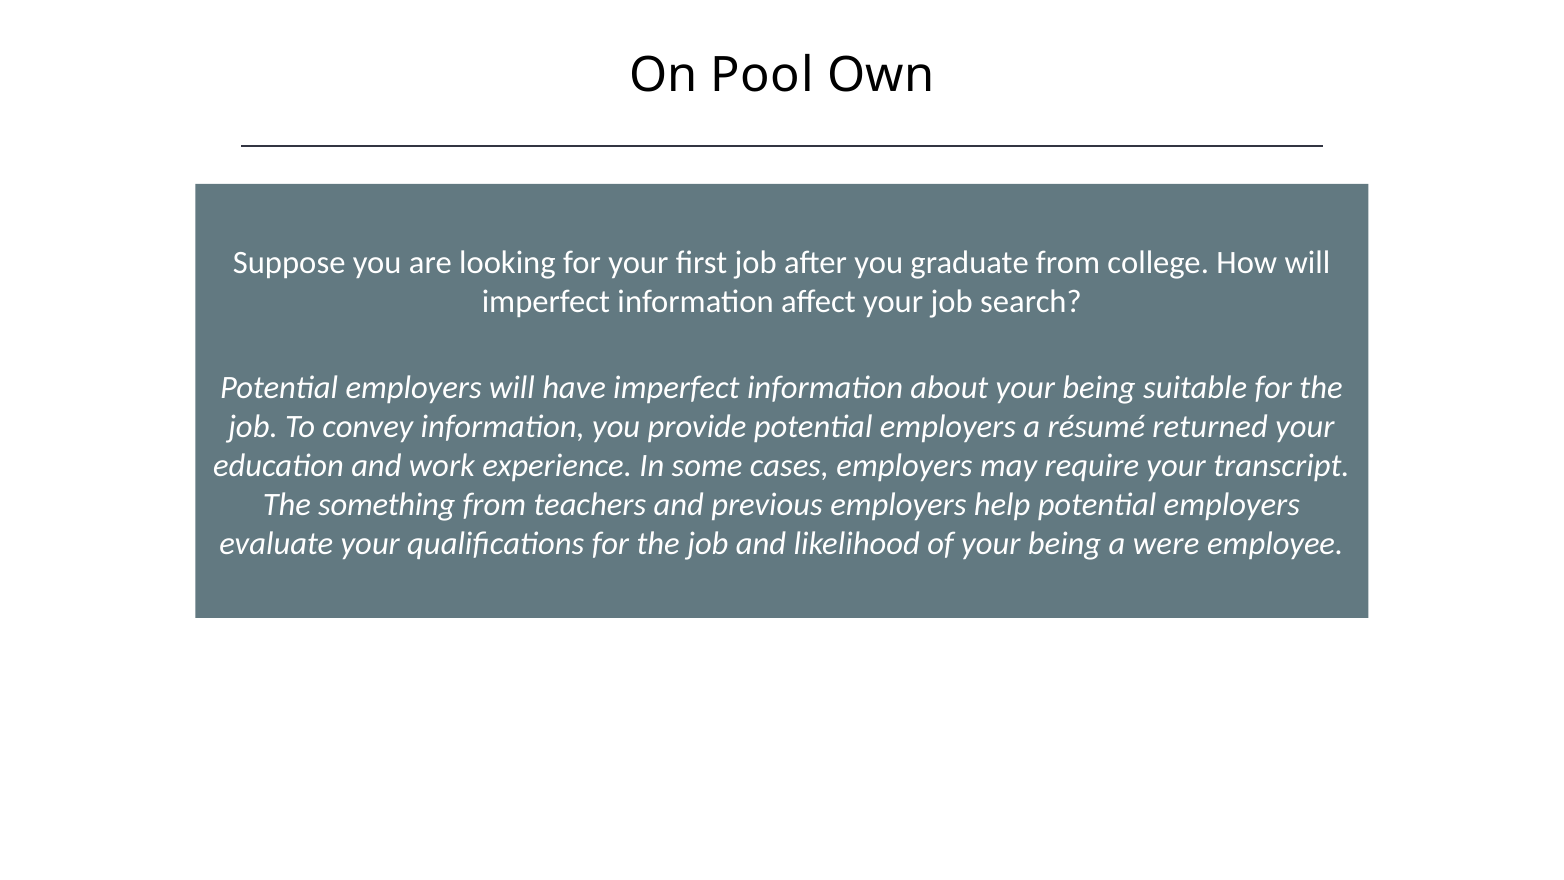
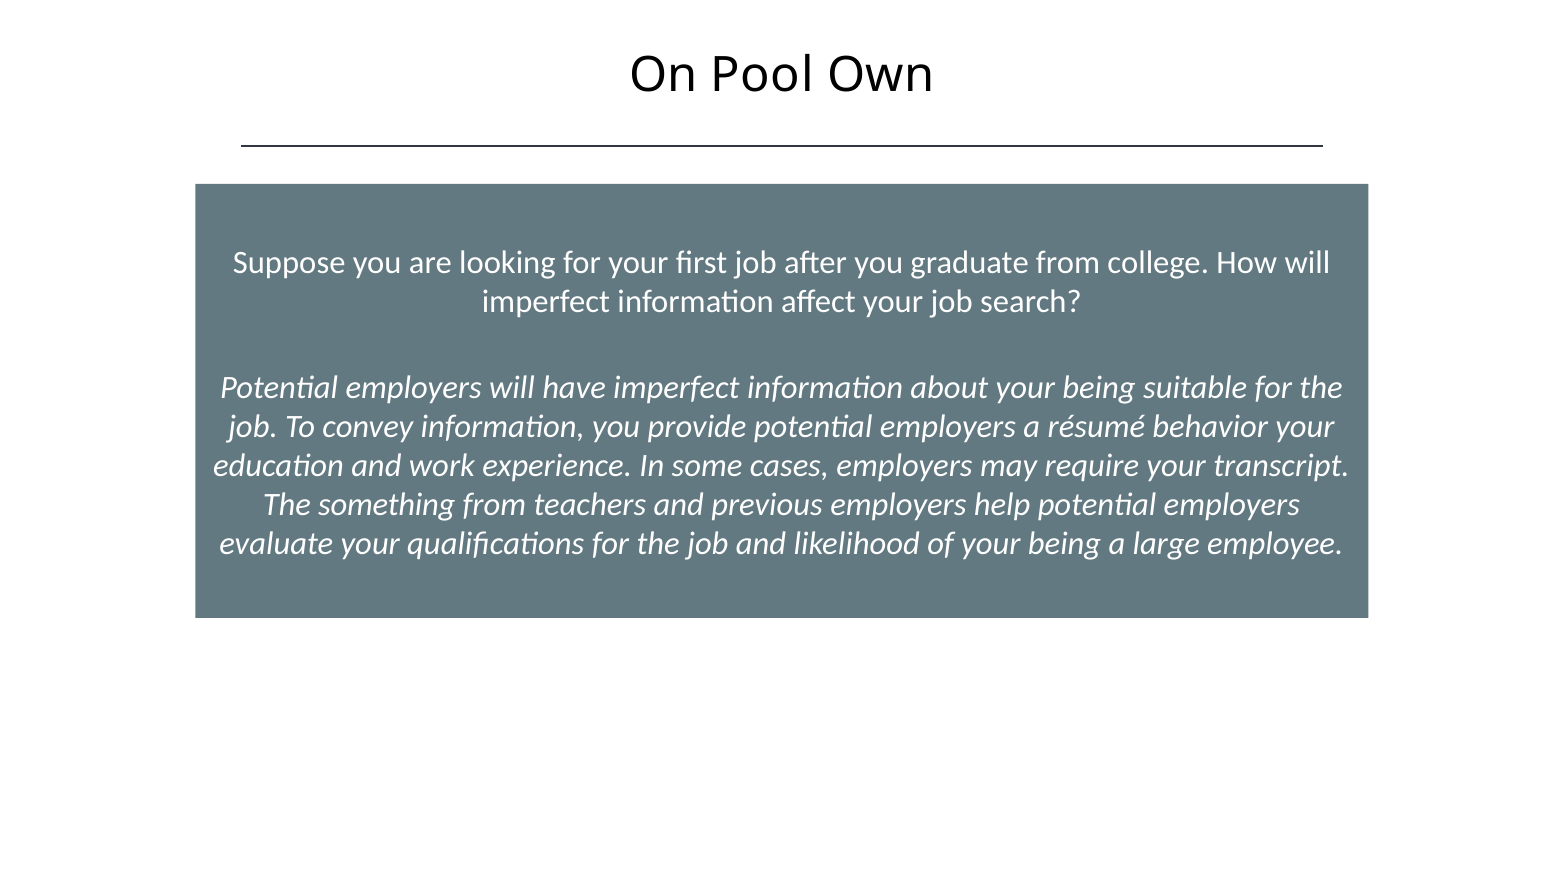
returned: returned -> behavior
were: were -> large
